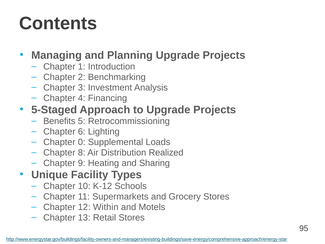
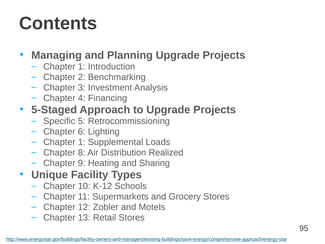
Benefits: Benefits -> Specific
0 at (82, 142): 0 -> 1
Within: Within -> Zobler
